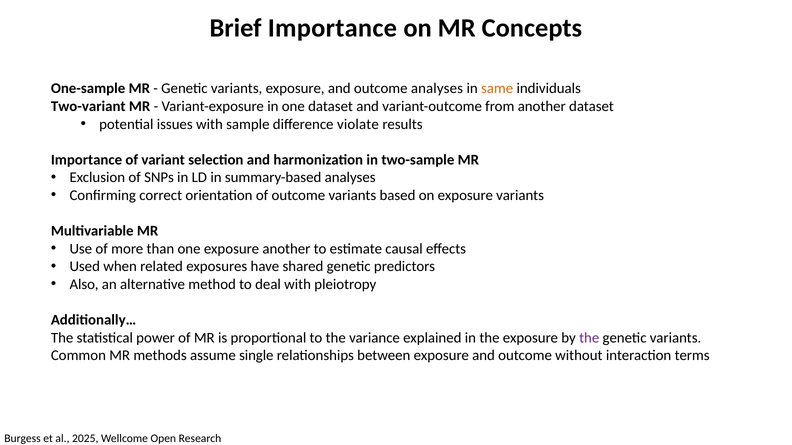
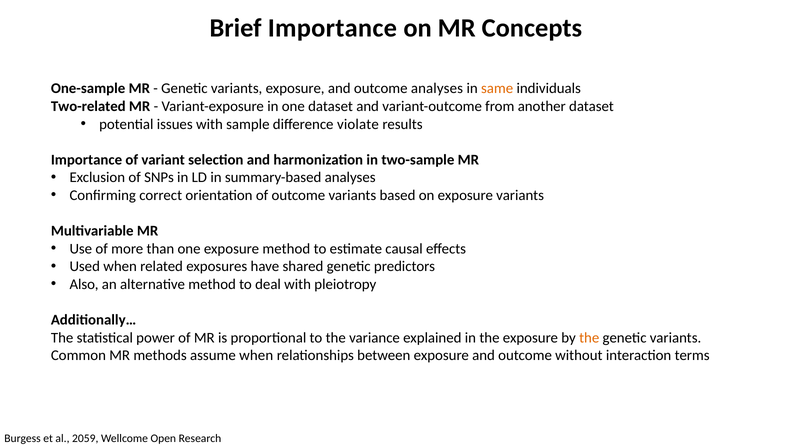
Two-variant: Two-variant -> Two-related
exposure another: another -> method
the at (589, 338) colour: purple -> orange
assume single: single -> when
2025: 2025 -> 2059
